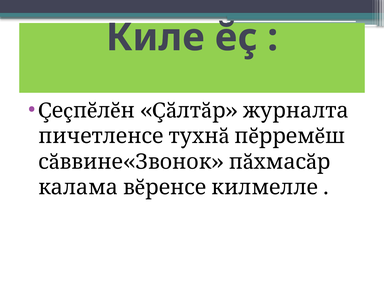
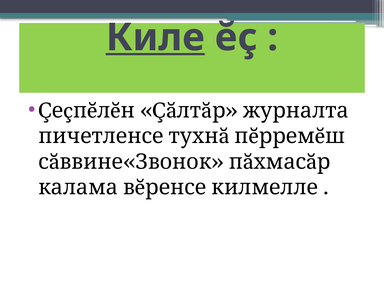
Киле underline: none -> present
